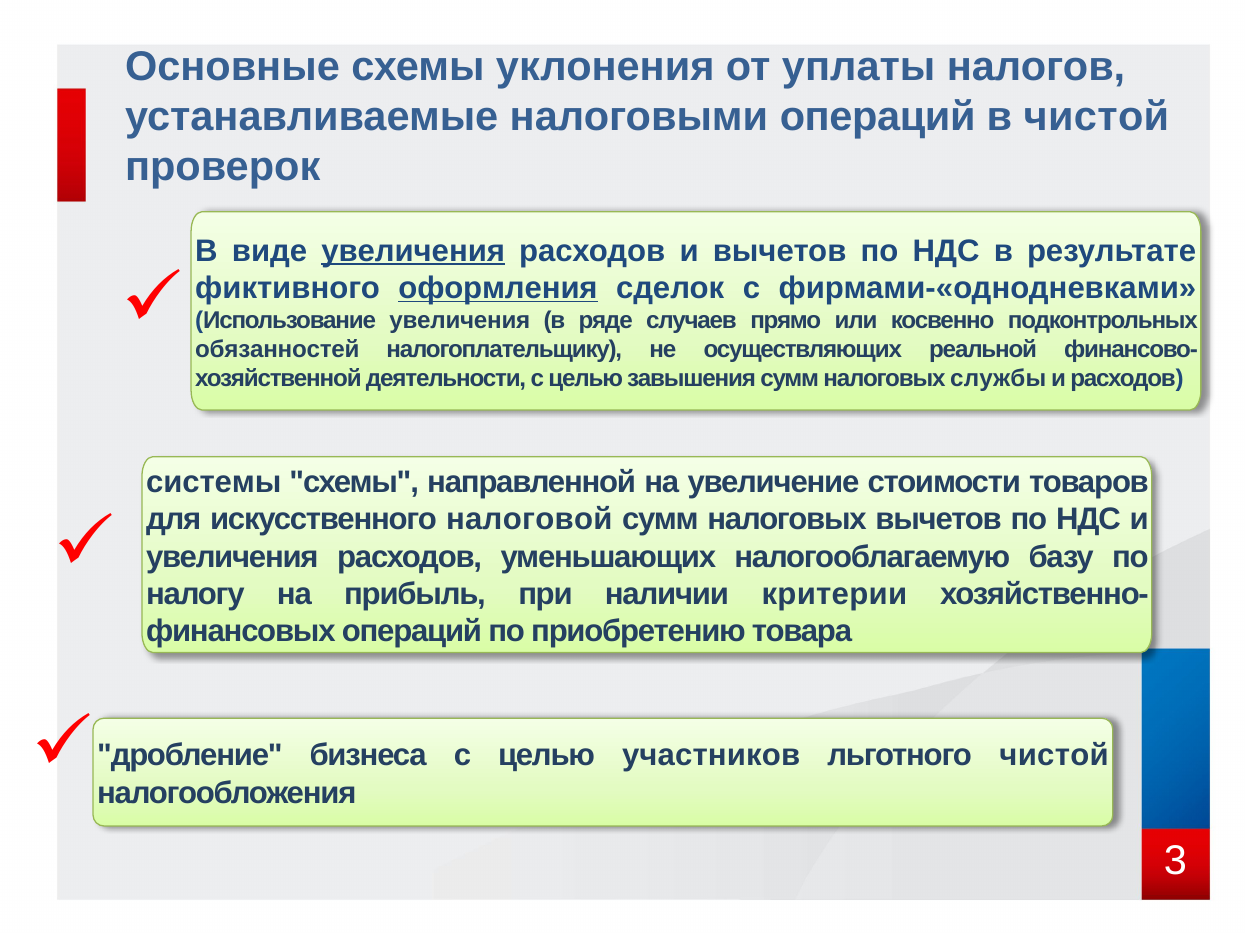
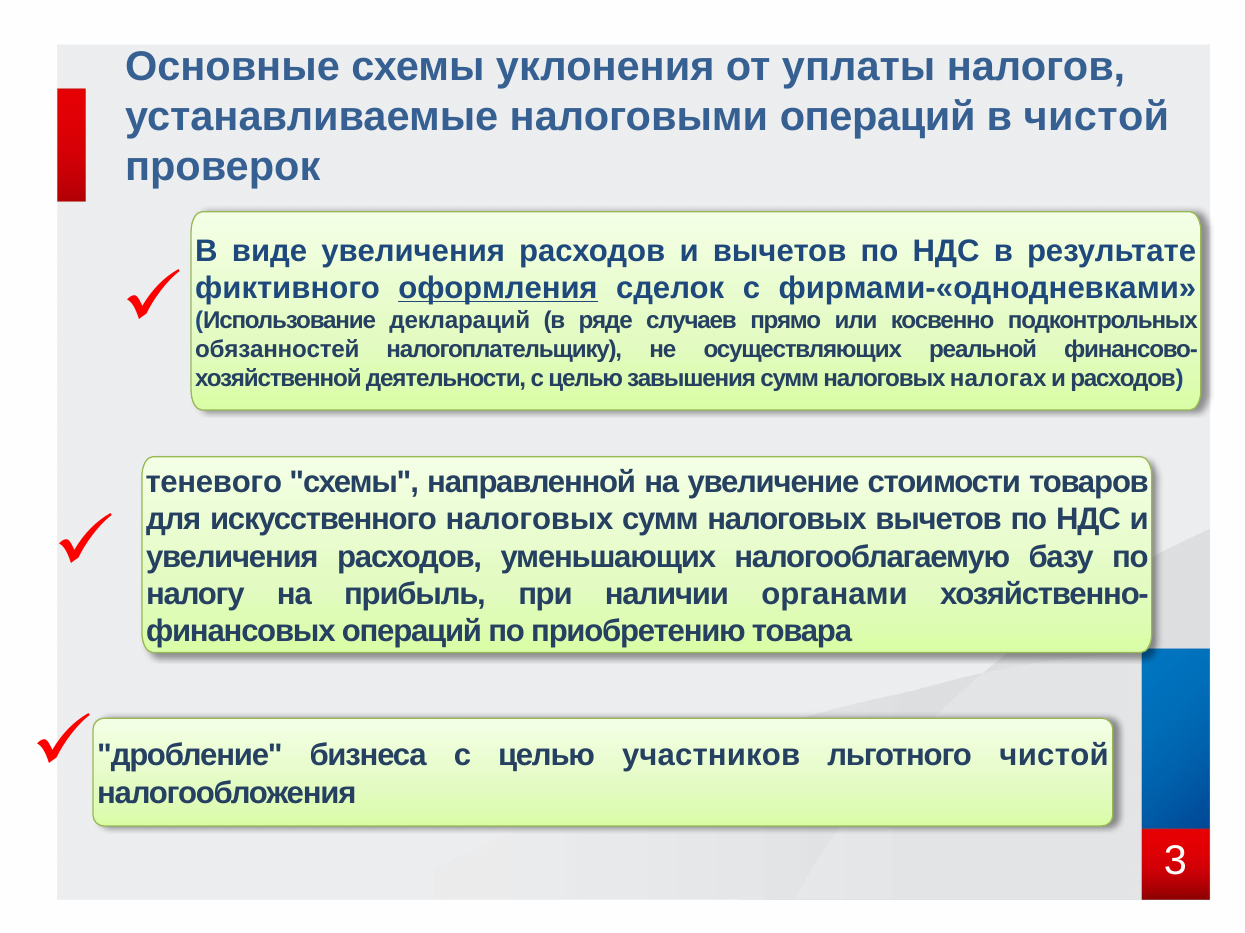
увеличения at (413, 251) underline: present -> none
Использование увеличения: увеличения -> деклараций
службы: службы -> налогах
системы: системы -> теневого
искусственного налоговой: налоговой -> налоговых
критерии: критерии -> органами
